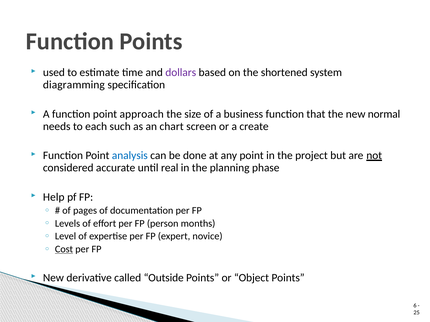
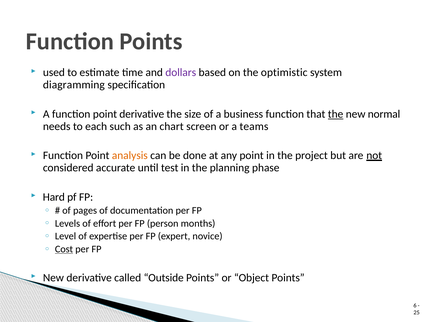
shortened: shortened -> optimistic
point approach: approach -> derivative
the at (336, 114) underline: none -> present
create: create -> teams
analysis colour: blue -> orange
real: real -> test
Help: Help -> Hard
